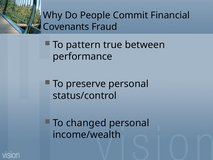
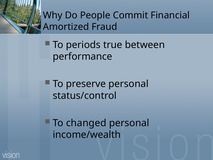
Covenants: Covenants -> Amortized
pattern: pattern -> periods
